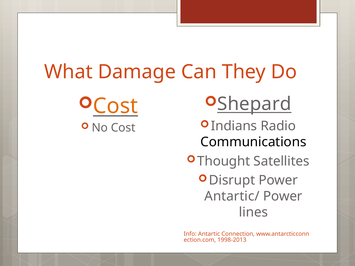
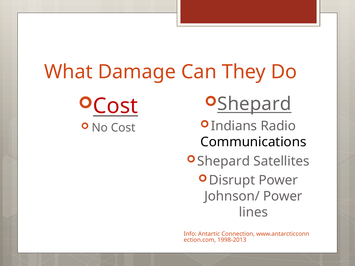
Cost at (115, 106) colour: orange -> red
Thought at (224, 161): Thought -> Shepard
Antartic/: Antartic/ -> Johnson/
